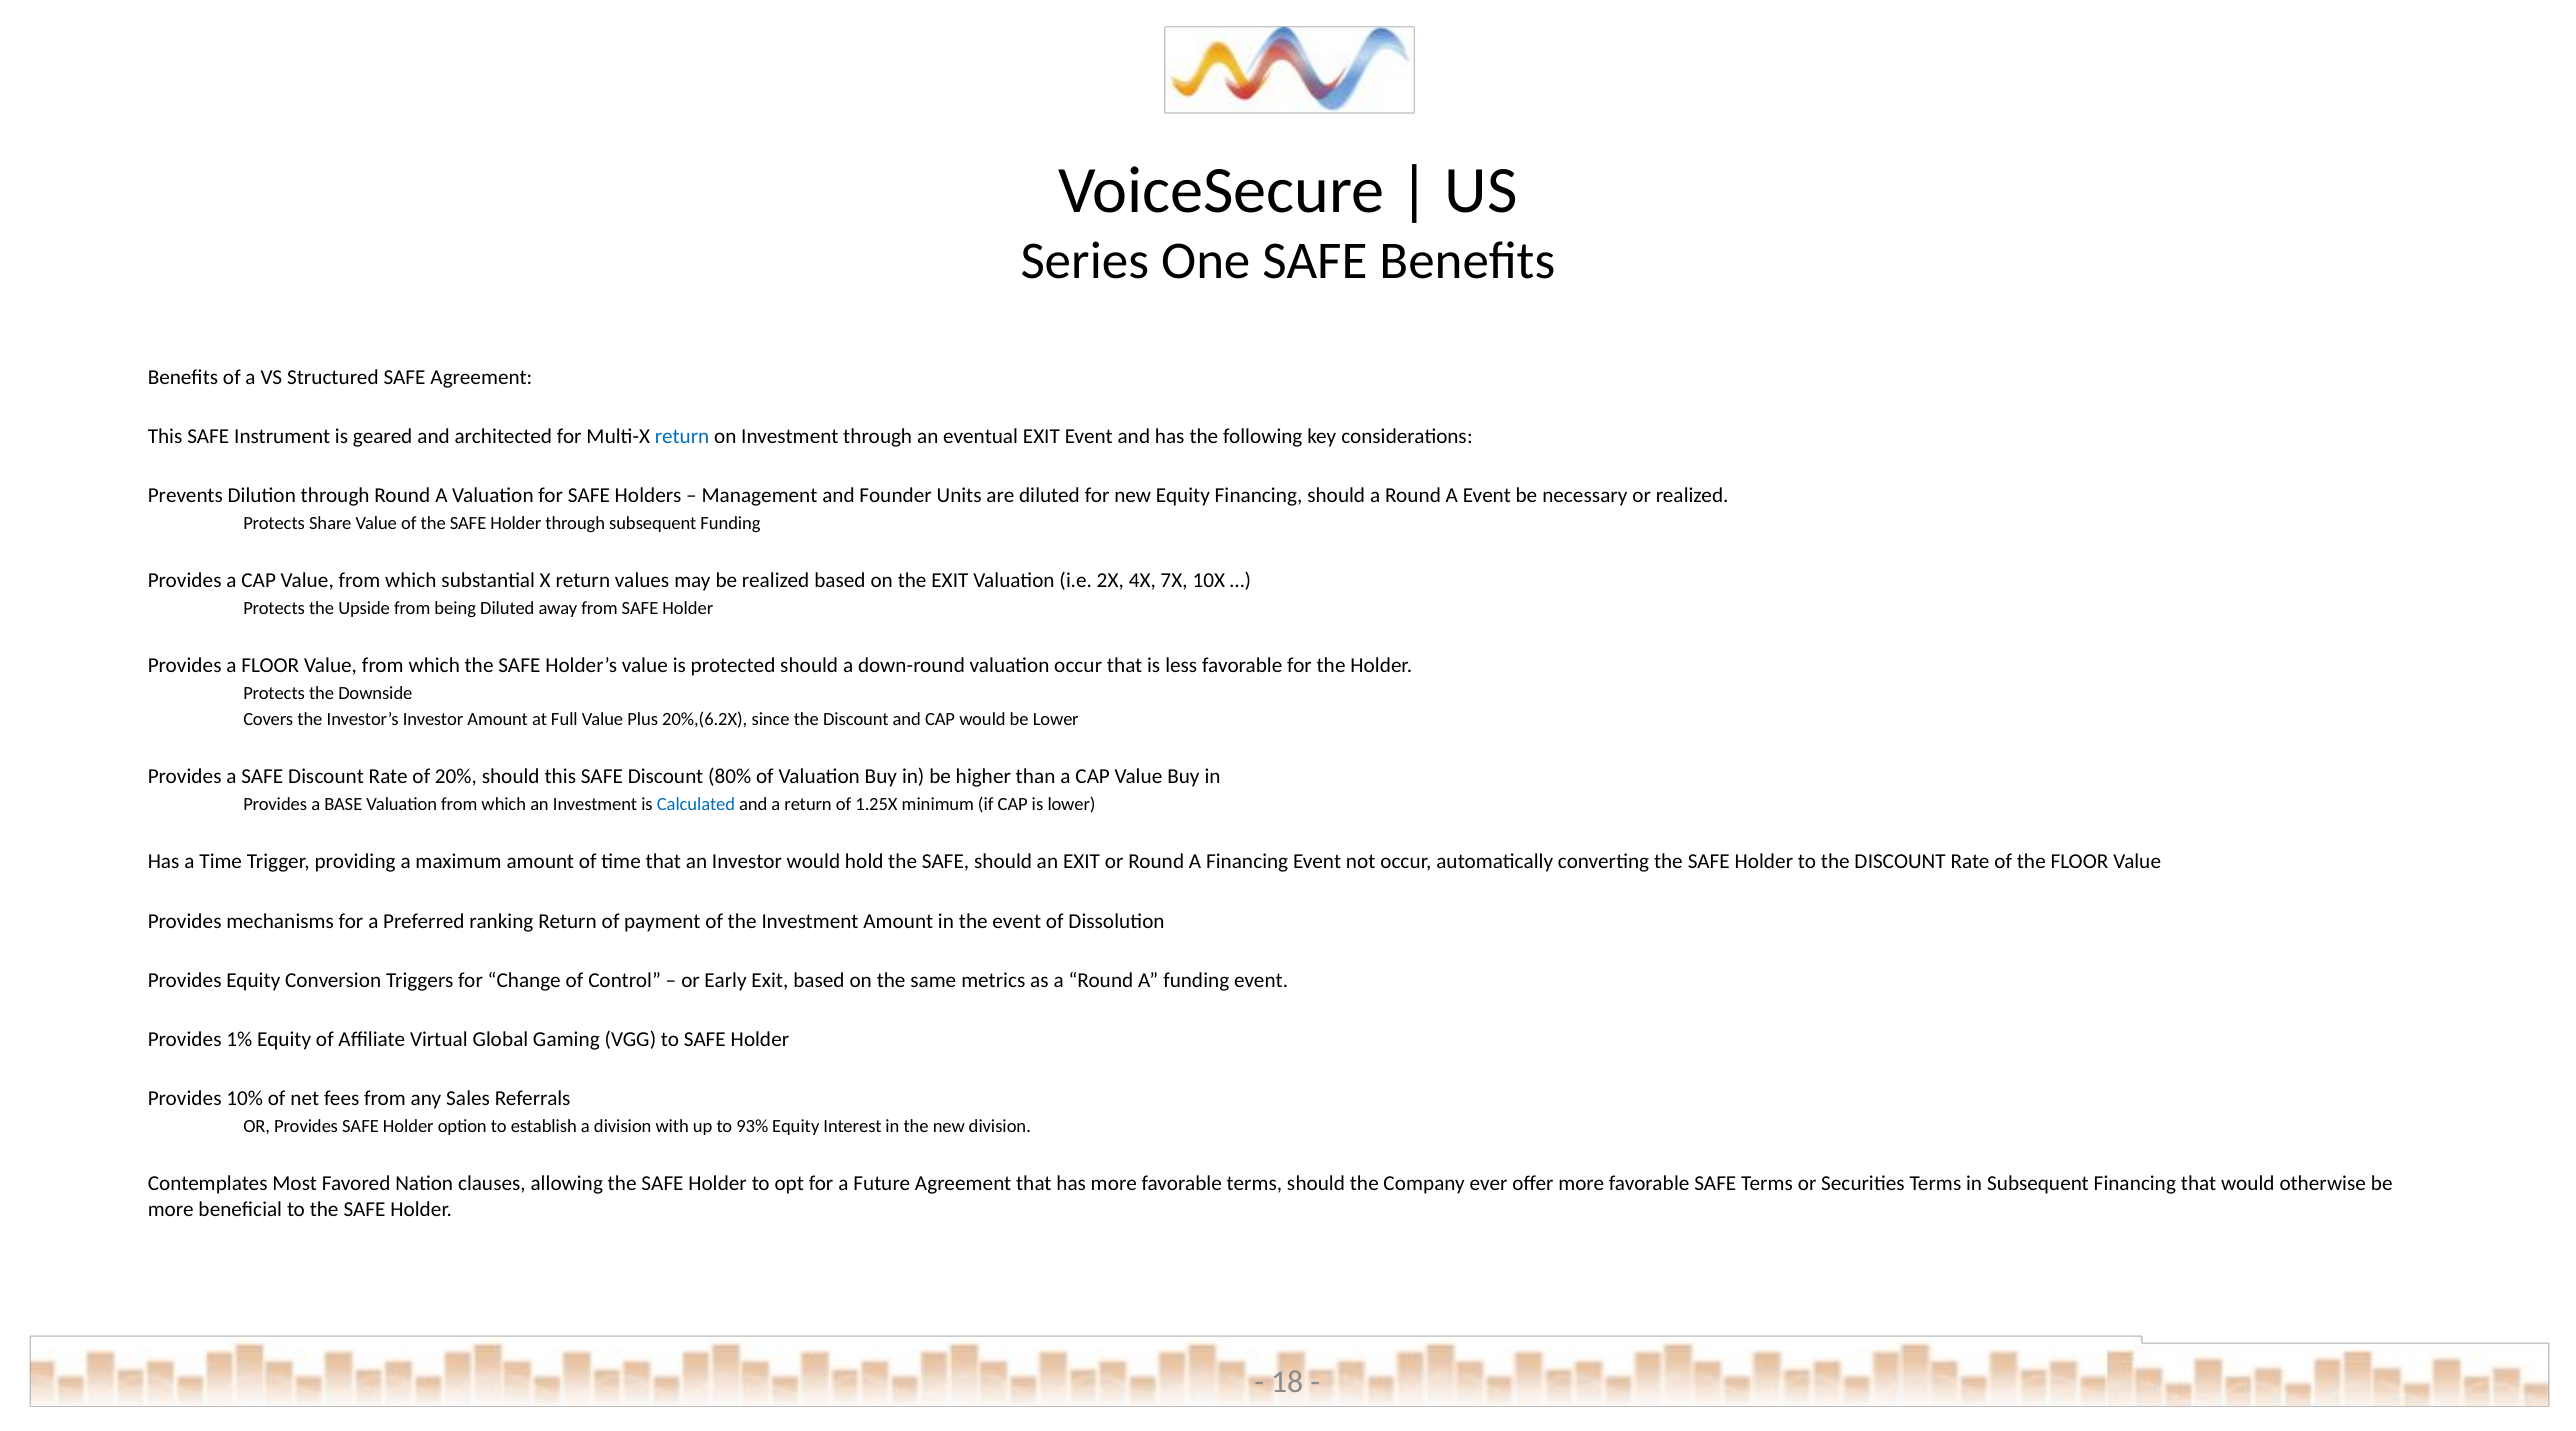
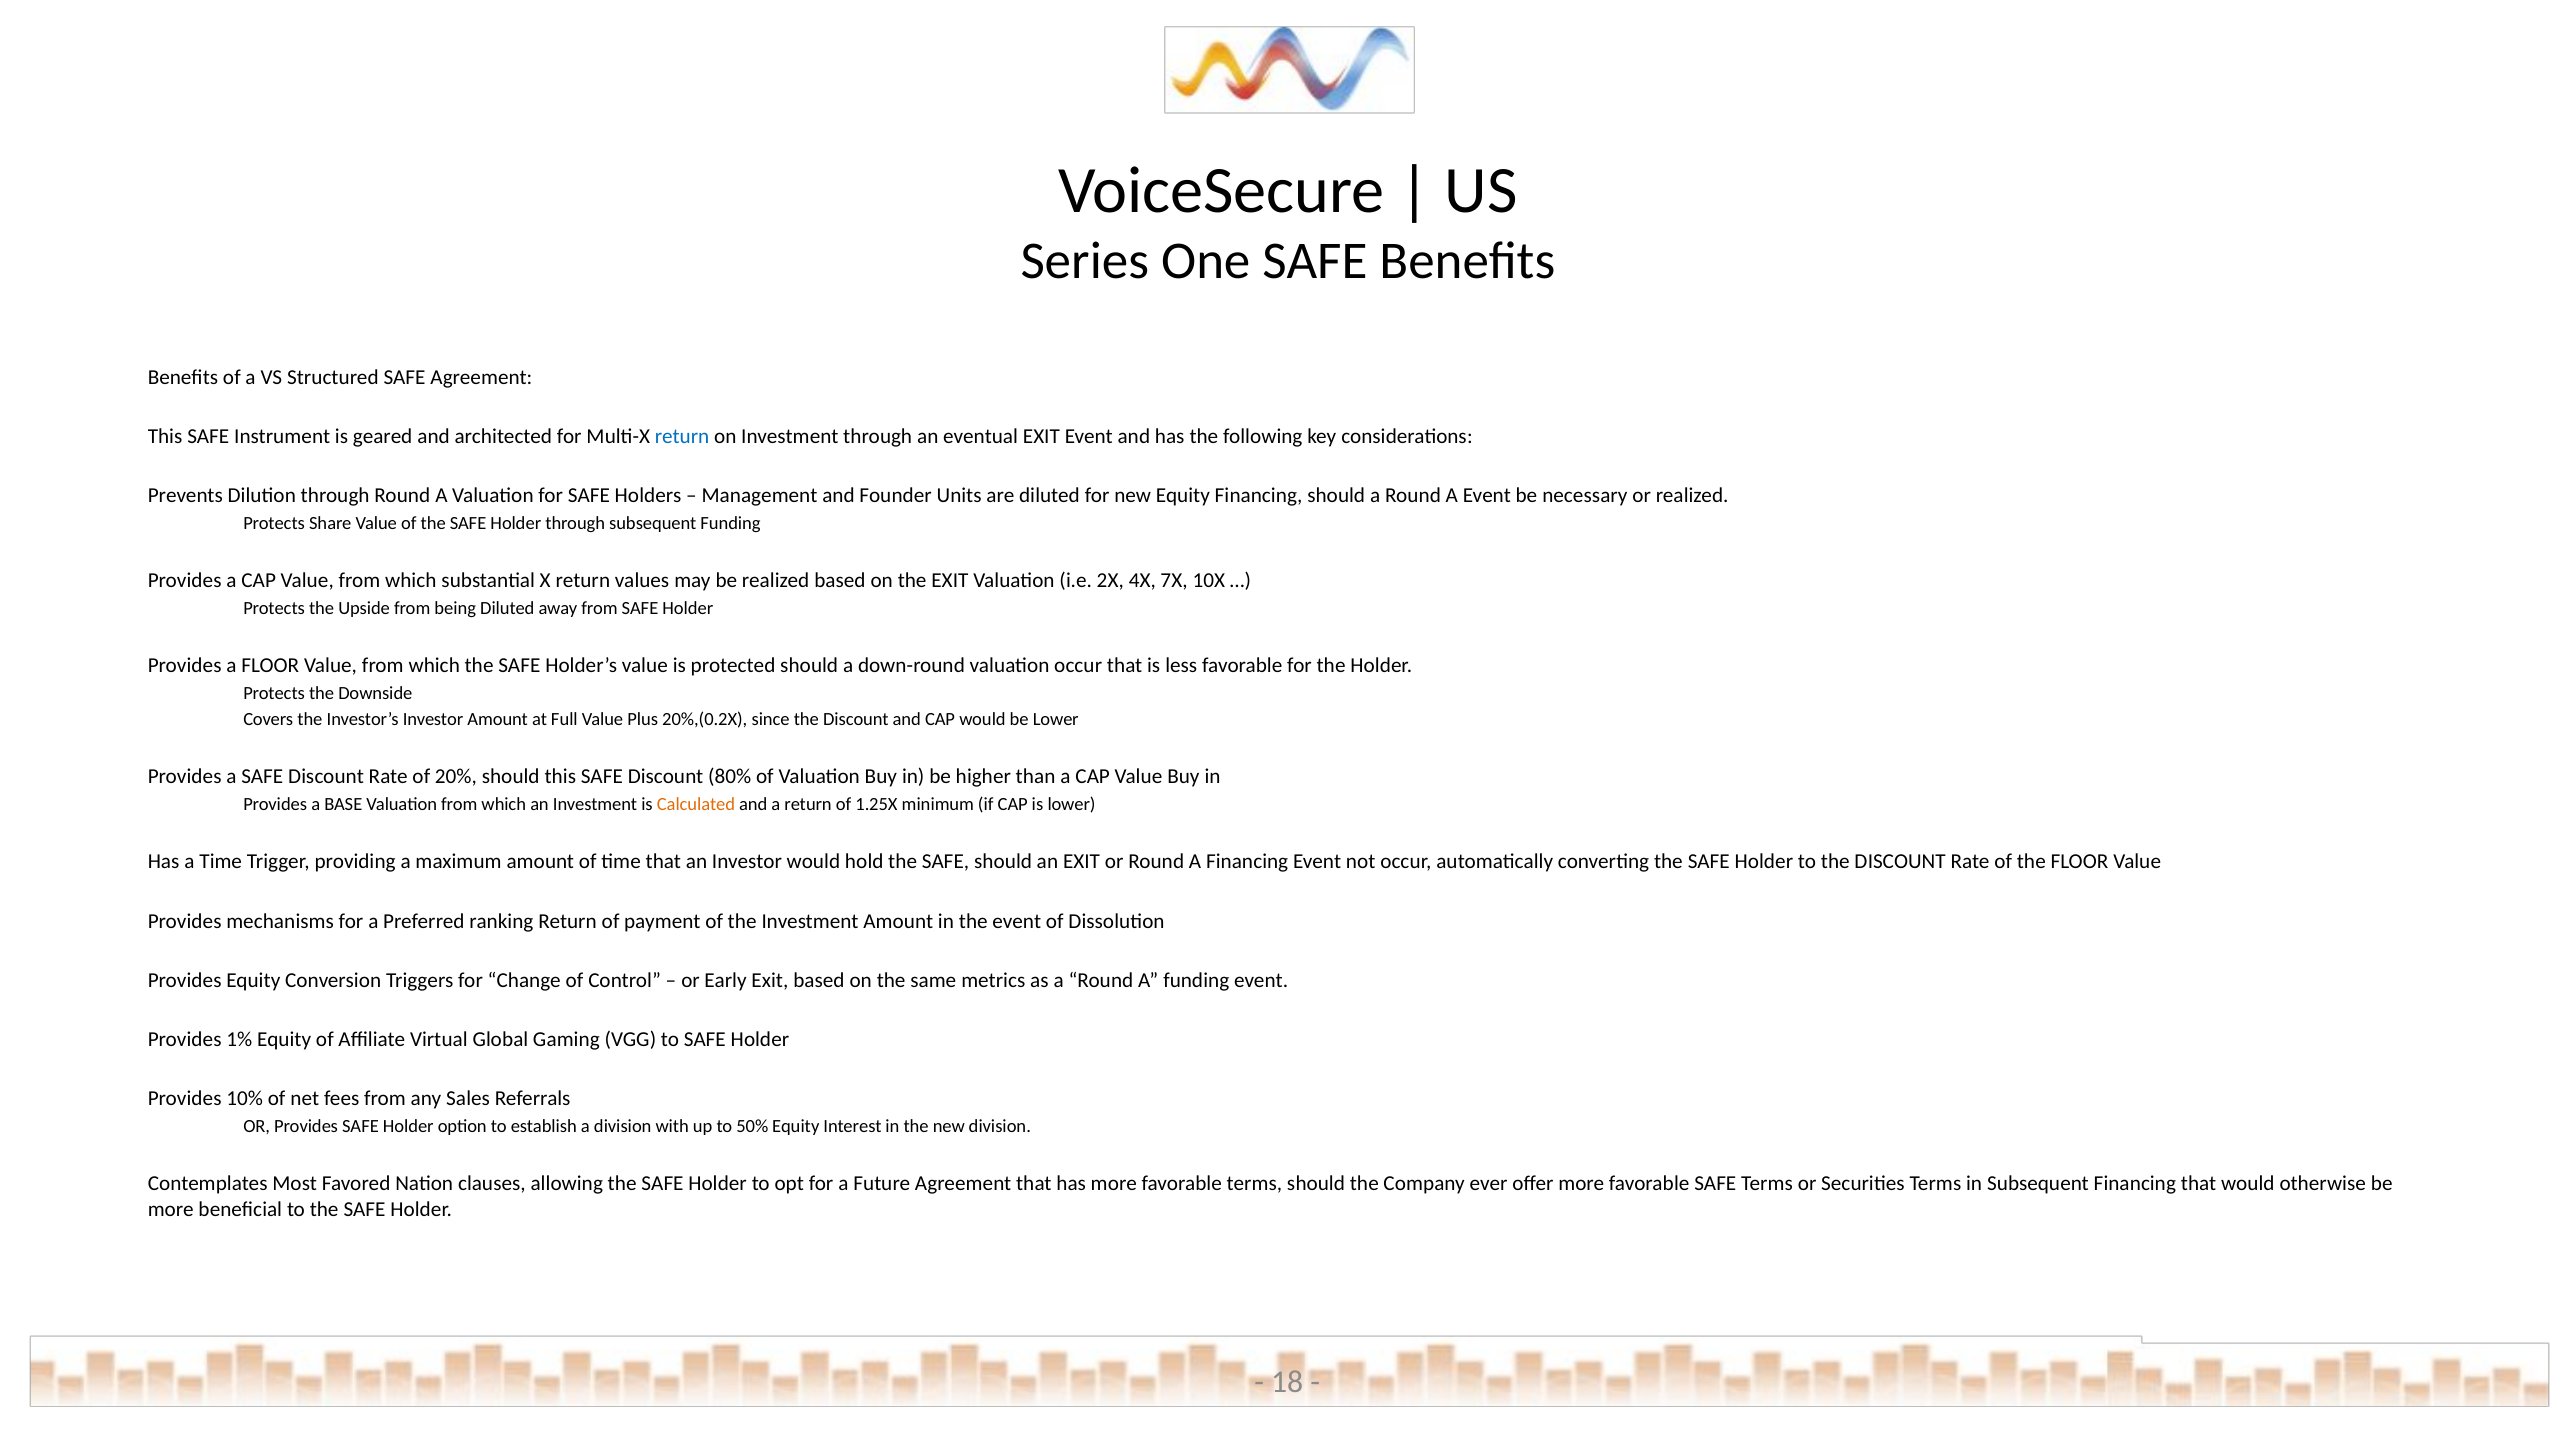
20%,(6.2X: 20%,(6.2X -> 20%,(0.2X
Calculated colour: blue -> orange
93%: 93% -> 50%
